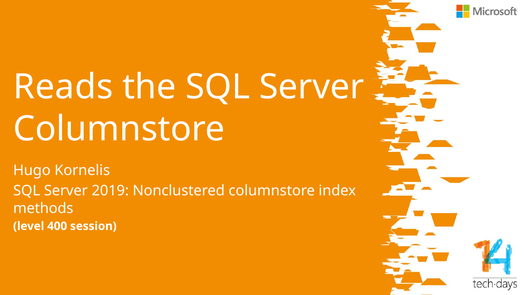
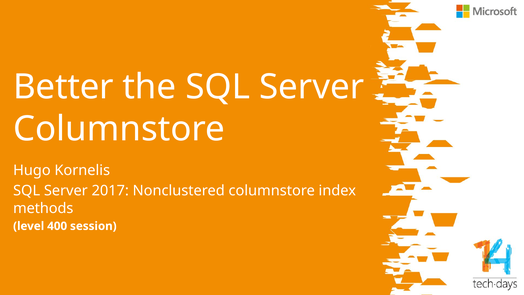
Reads: Reads -> Better
2019: 2019 -> 2017
